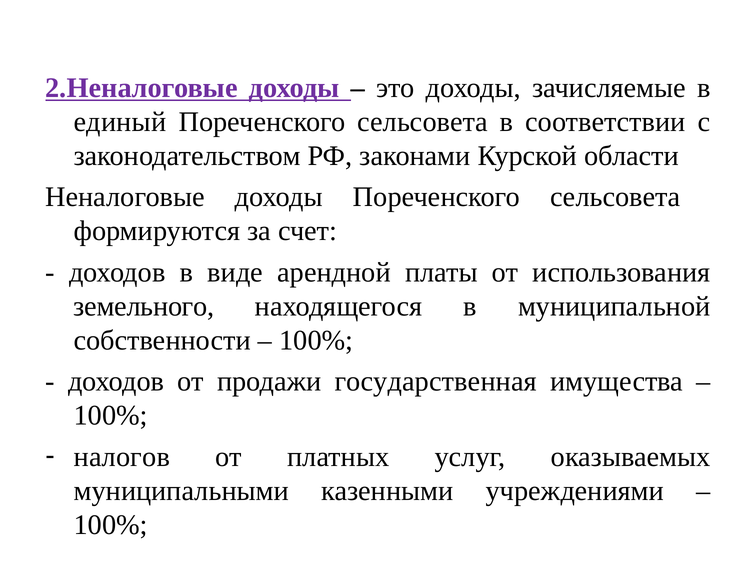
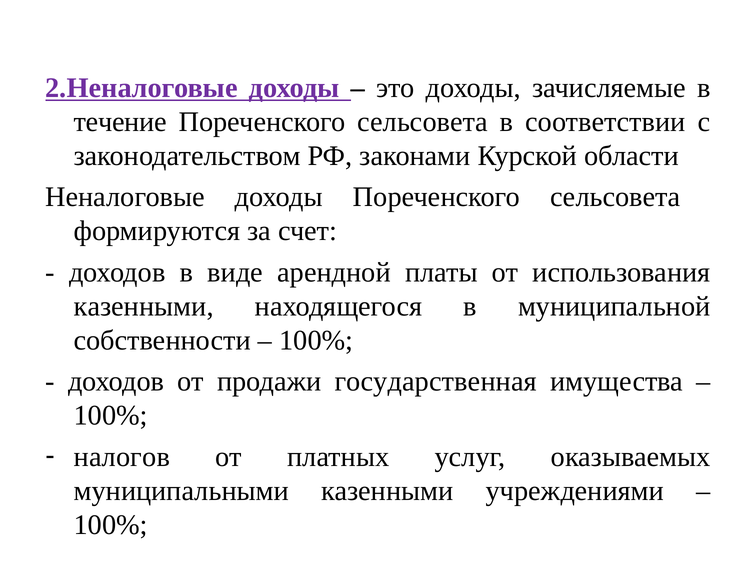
единый: единый -> течение
земельного at (144, 306): земельного -> казенными
